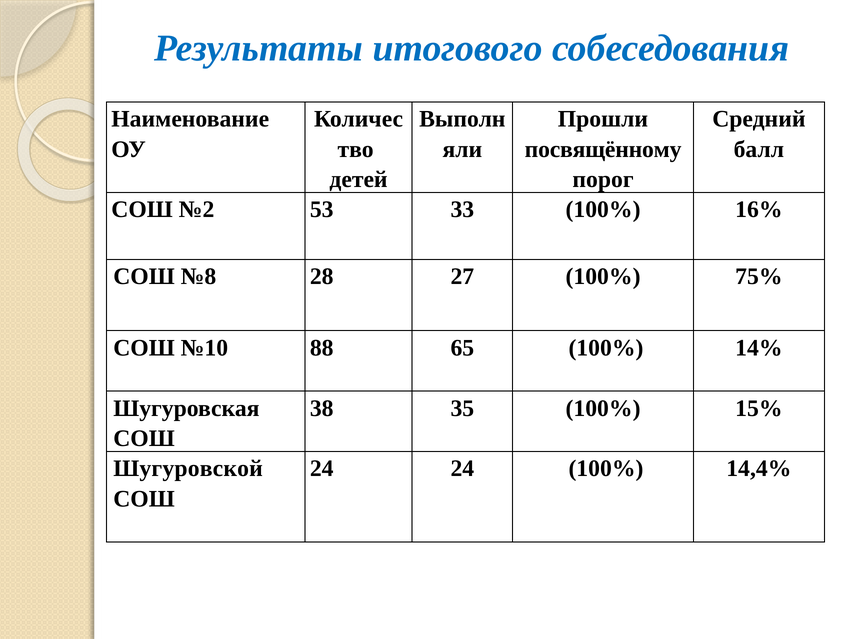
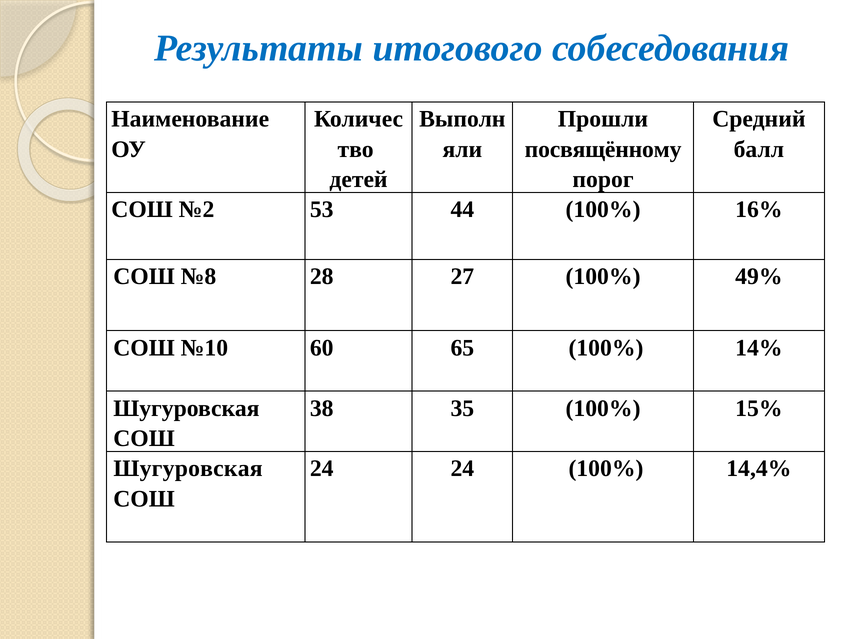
33: 33 -> 44
75%: 75% -> 49%
88: 88 -> 60
Шугуровской at (188, 468): Шугуровской -> Шугуровская
